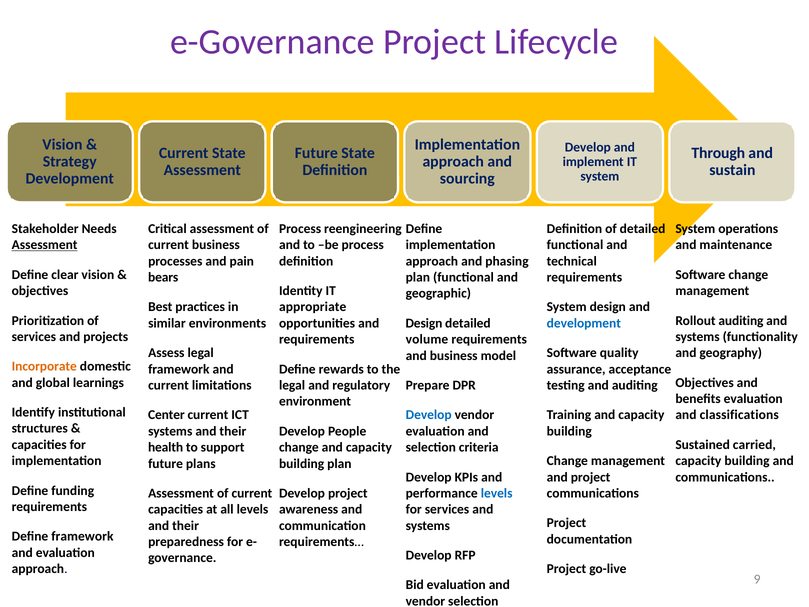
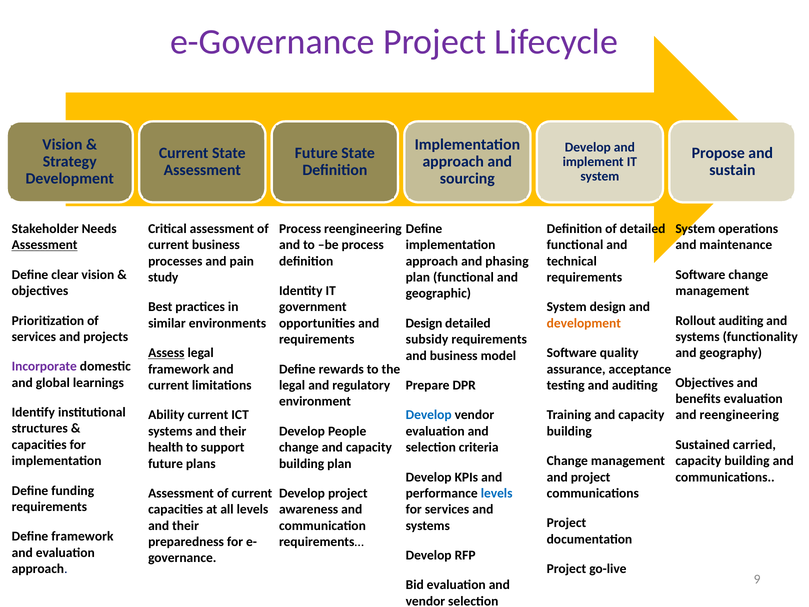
Through: Through -> Propose
bears: bears -> study
appropriate: appropriate -> government
development at (584, 323) colour: blue -> orange
volume: volume -> subsidy
Assess underline: none -> present
Incorporate colour: orange -> purple
Center: Center -> Ability
and classifications: classifications -> reengineering
